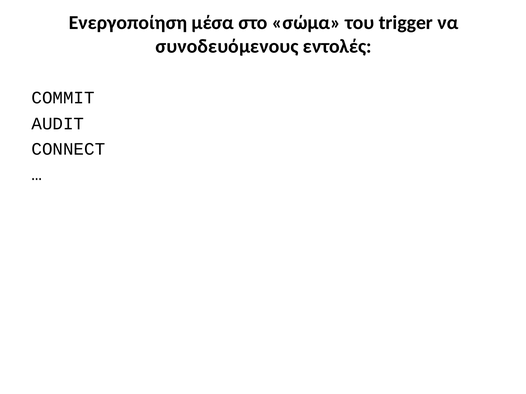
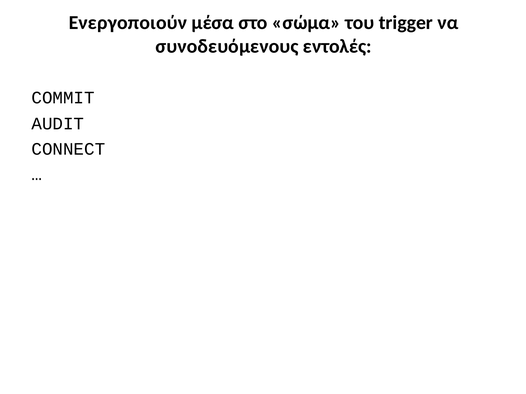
Ενεργοποίηση: Ενεργοποίηση -> Ενεργοποιούν
